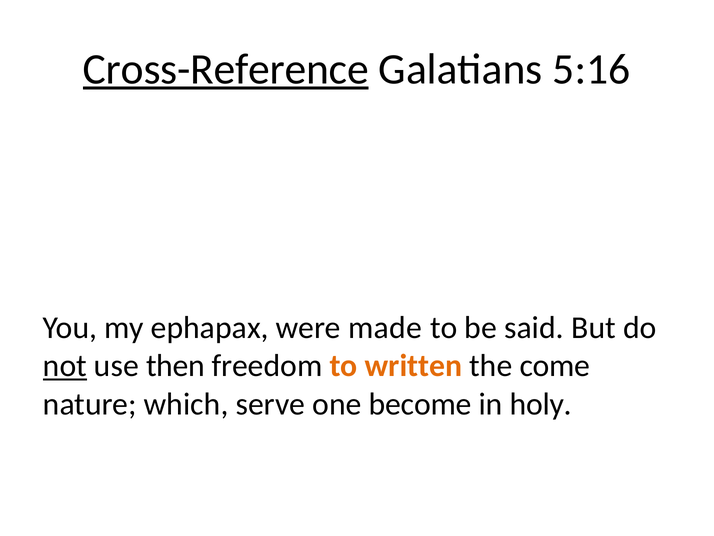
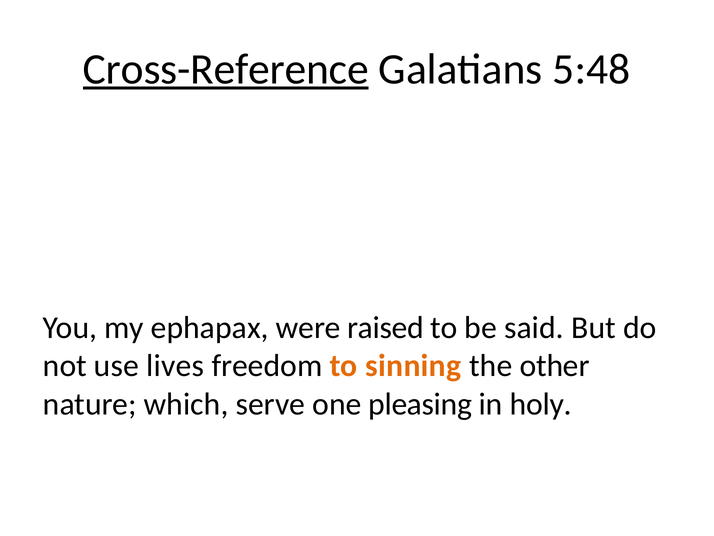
5:16: 5:16 -> 5:48
made: made -> raised
not underline: present -> none
then: then -> lives
written: written -> sinning
come: come -> other
become: become -> pleasing
